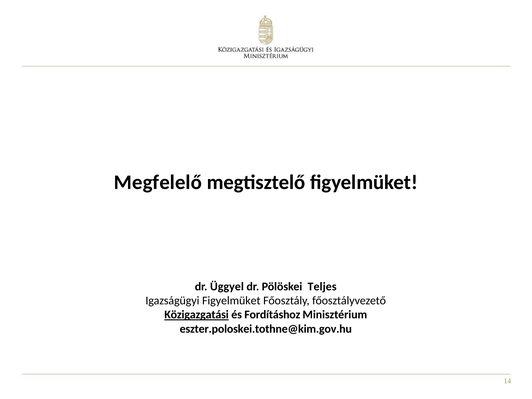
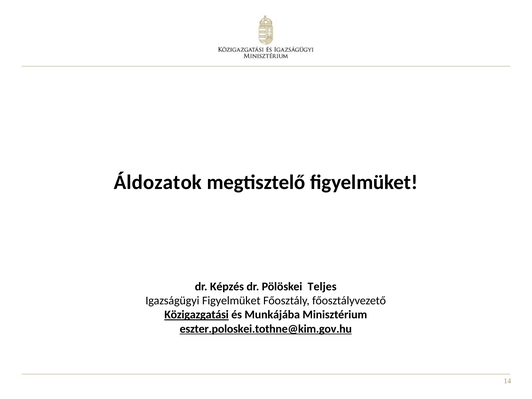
Megfelelő: Megfelelő -> Áldozatok
Üggyel: Üggyel -> Képzés
Fordításhoz: Fordításhoz -> Munkájába
eszter.poloskei.tothne@kim.gov.hu underline: none -> present
